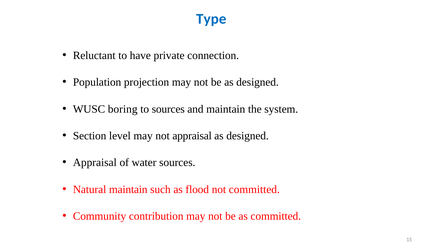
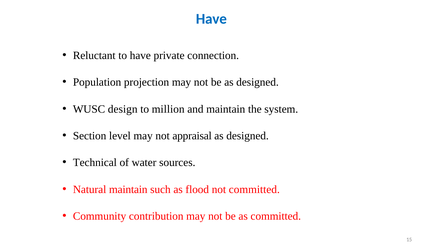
Type at (211, 19): Type -> Have
boring: boring -> design
to sources: sources -> million
Appraisal at (95, 163): Appraisal -> Technical
